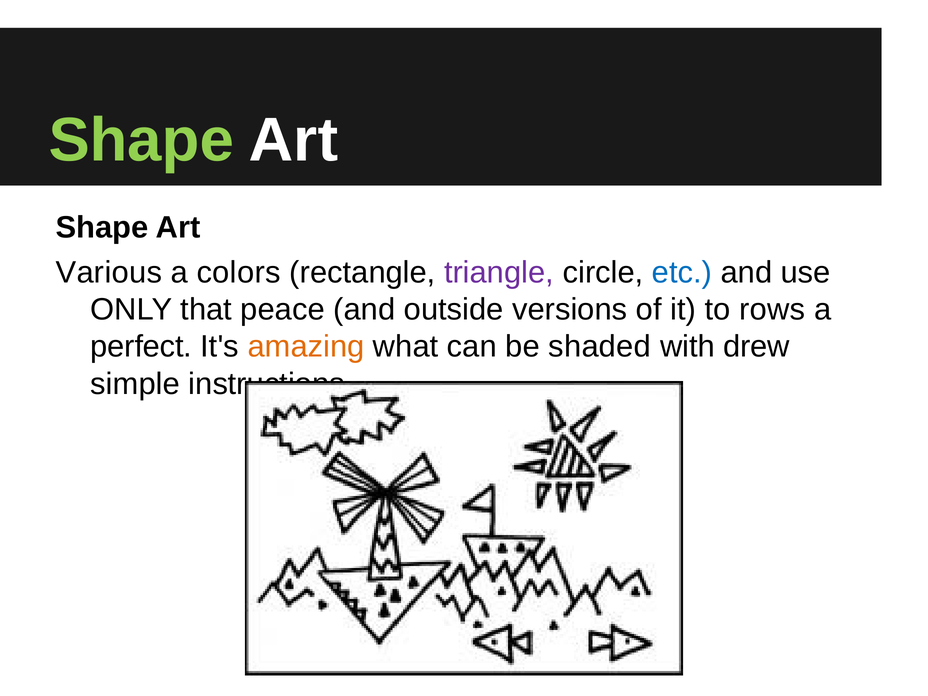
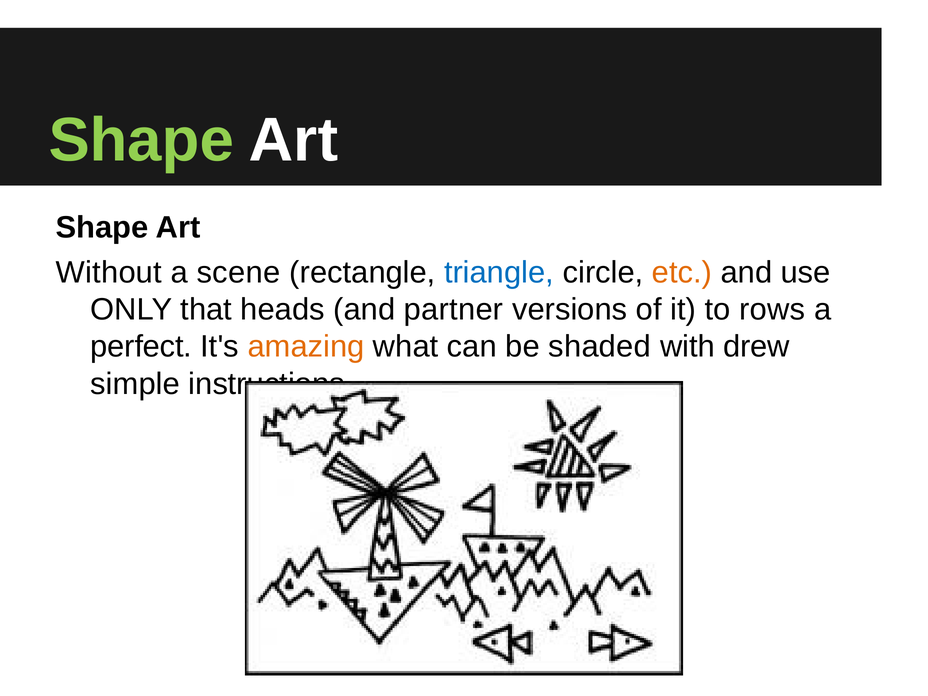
Various: Various -> Without
colors: colors -> scene
triangle colour: purple -> blue
etc colour: blue -> orange
peace: peace -> heads
outside: outside -> partner
